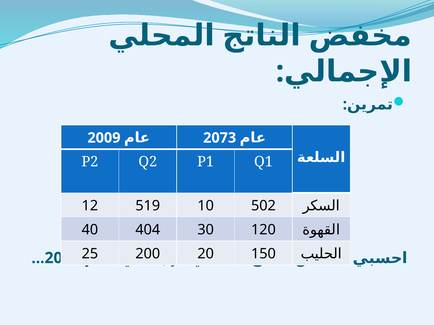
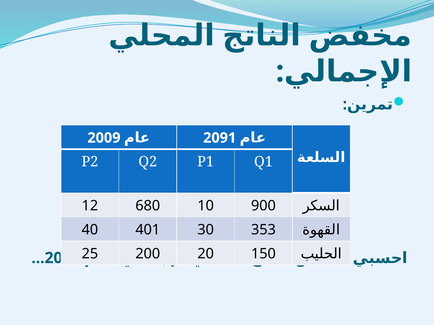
2073: 2073 -> 2091
519: 519 -> 680
502: 502 -> 900
404: 404 -> 401
120: 120 -> 353
